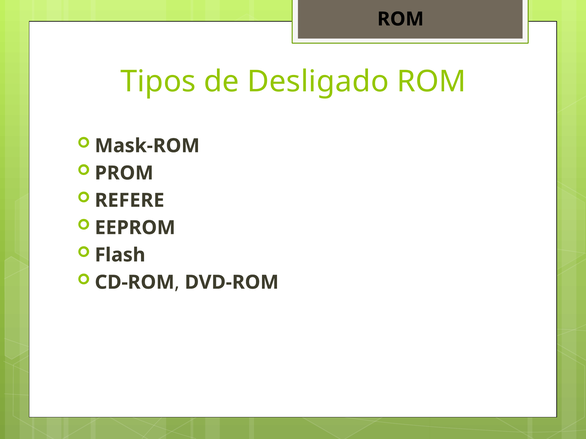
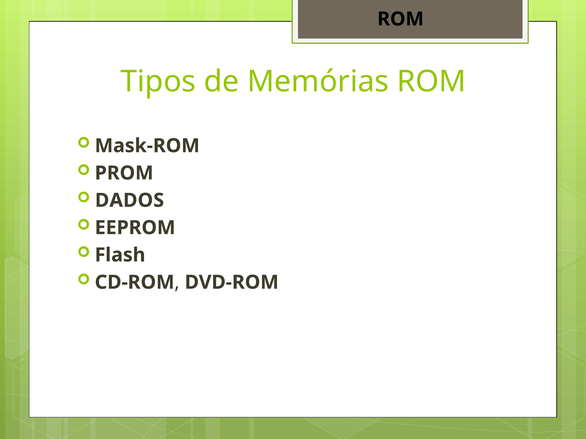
Desligado: Desligado -> Memórias
REFERE: REFERE -> DADOS
